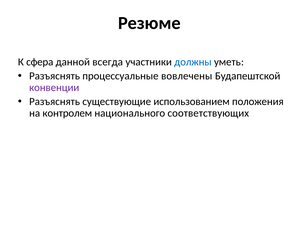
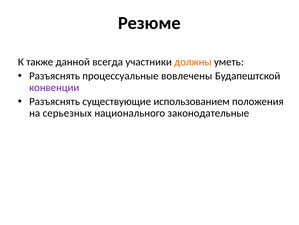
сфера: сфера -> также
должны colour: blue -> orange
контролем: контролем -> серьезных
соответствующих: соответствующих -> законодательные
